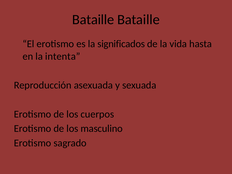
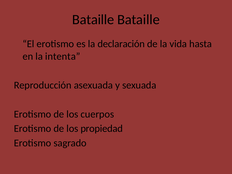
significados: significados -> declaración
masculino: masculino -> propiedad
